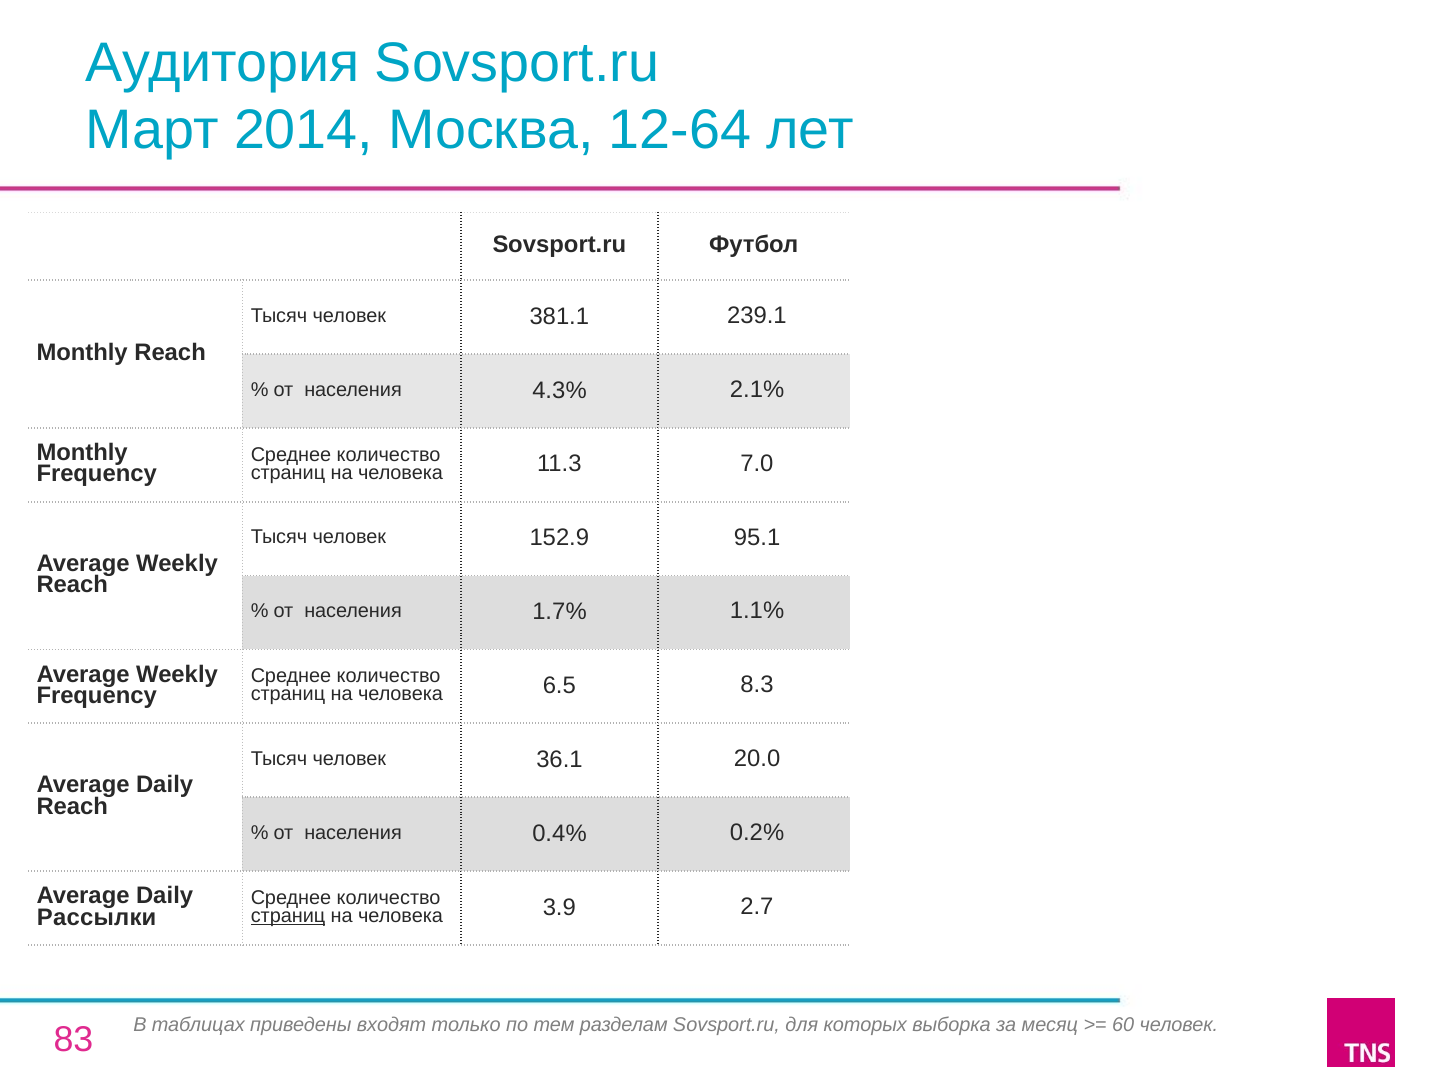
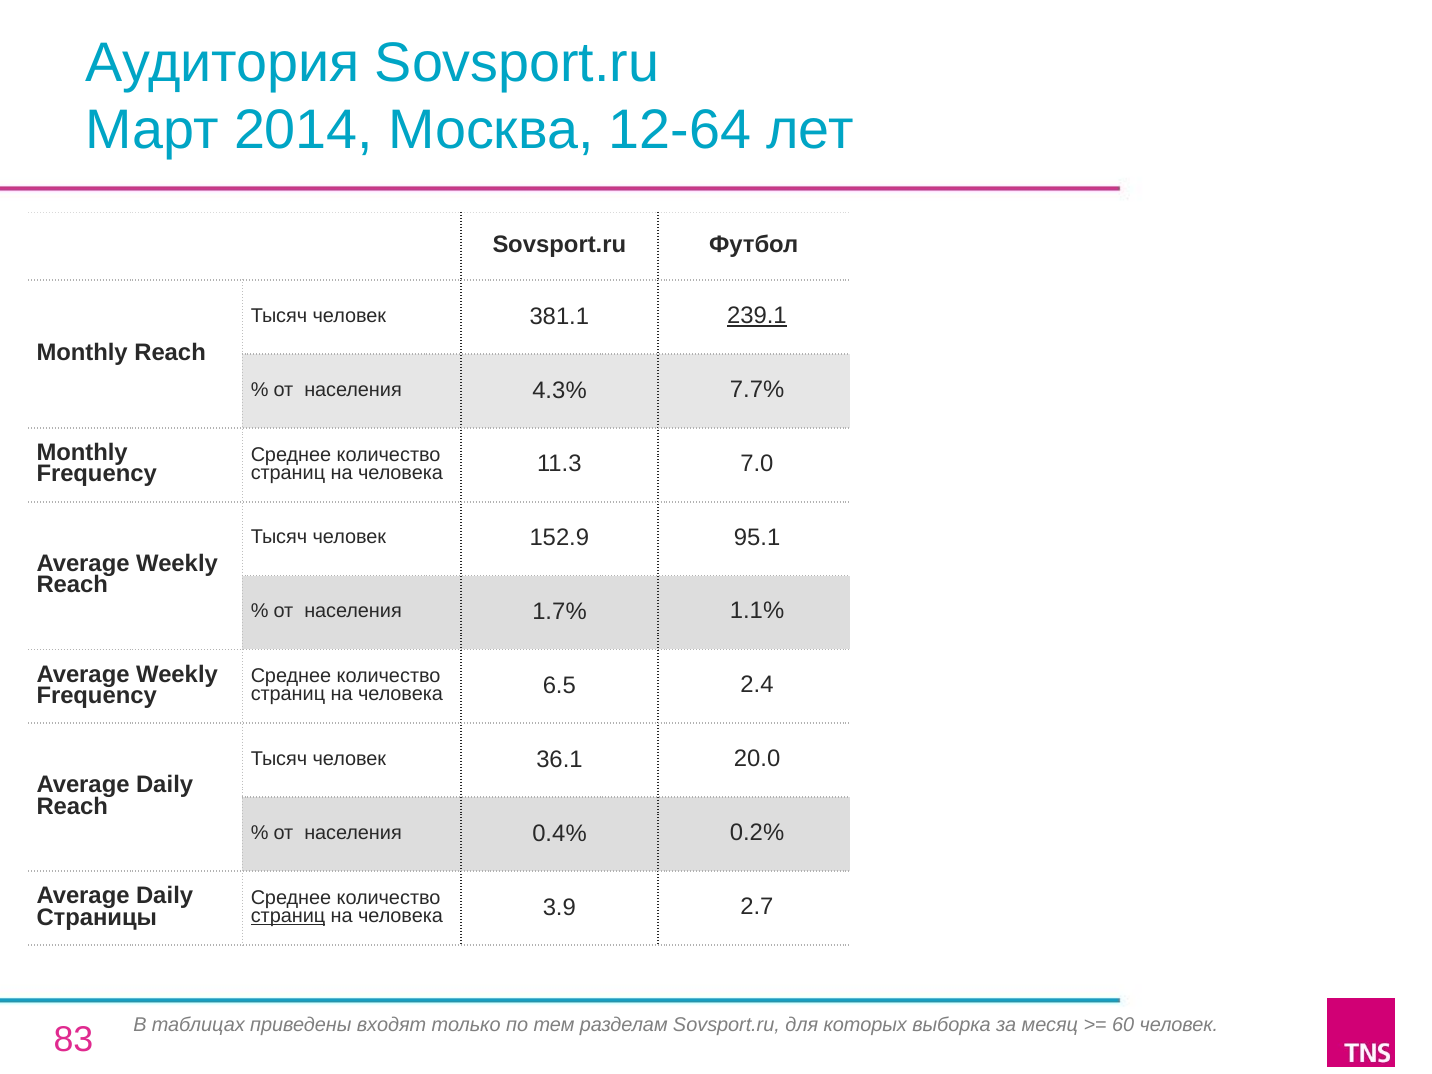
239.1 underline: none -> present
2.1%: 2.1% -> 7.7%
8.3: 8.3 -> 2.4
Рассылки: Рассылки -> Страницы
